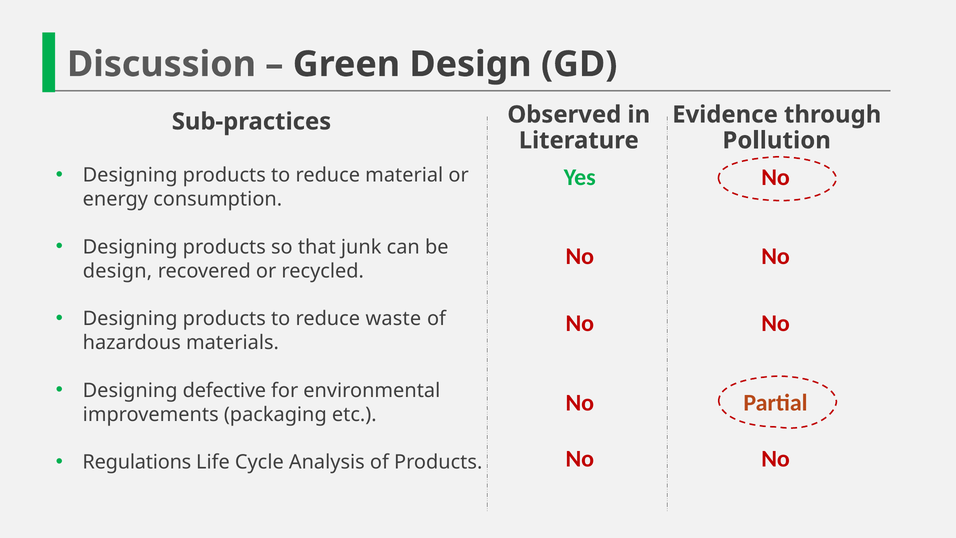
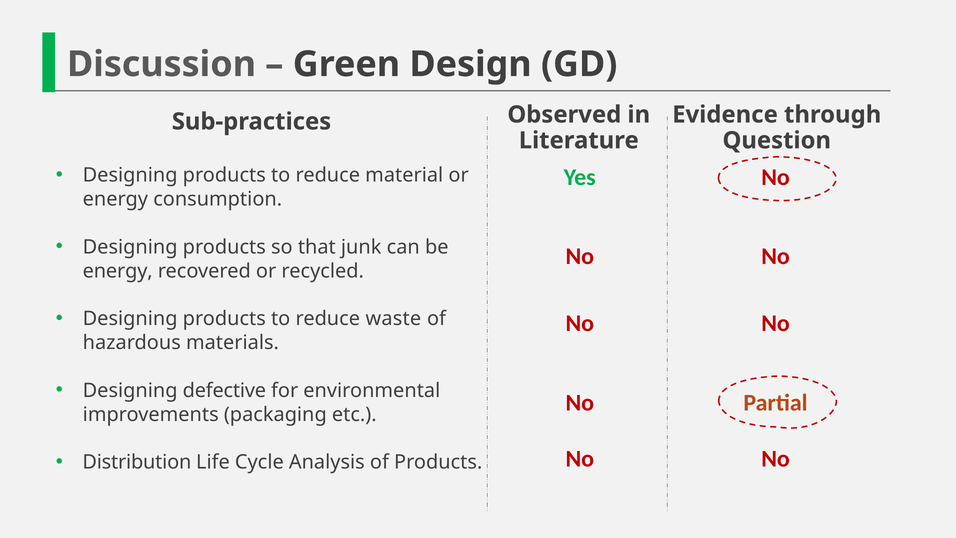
Pollution: Pollution -> Question
design at (118, 271): design -> energy
Regulations: Regulations -> Distribution
